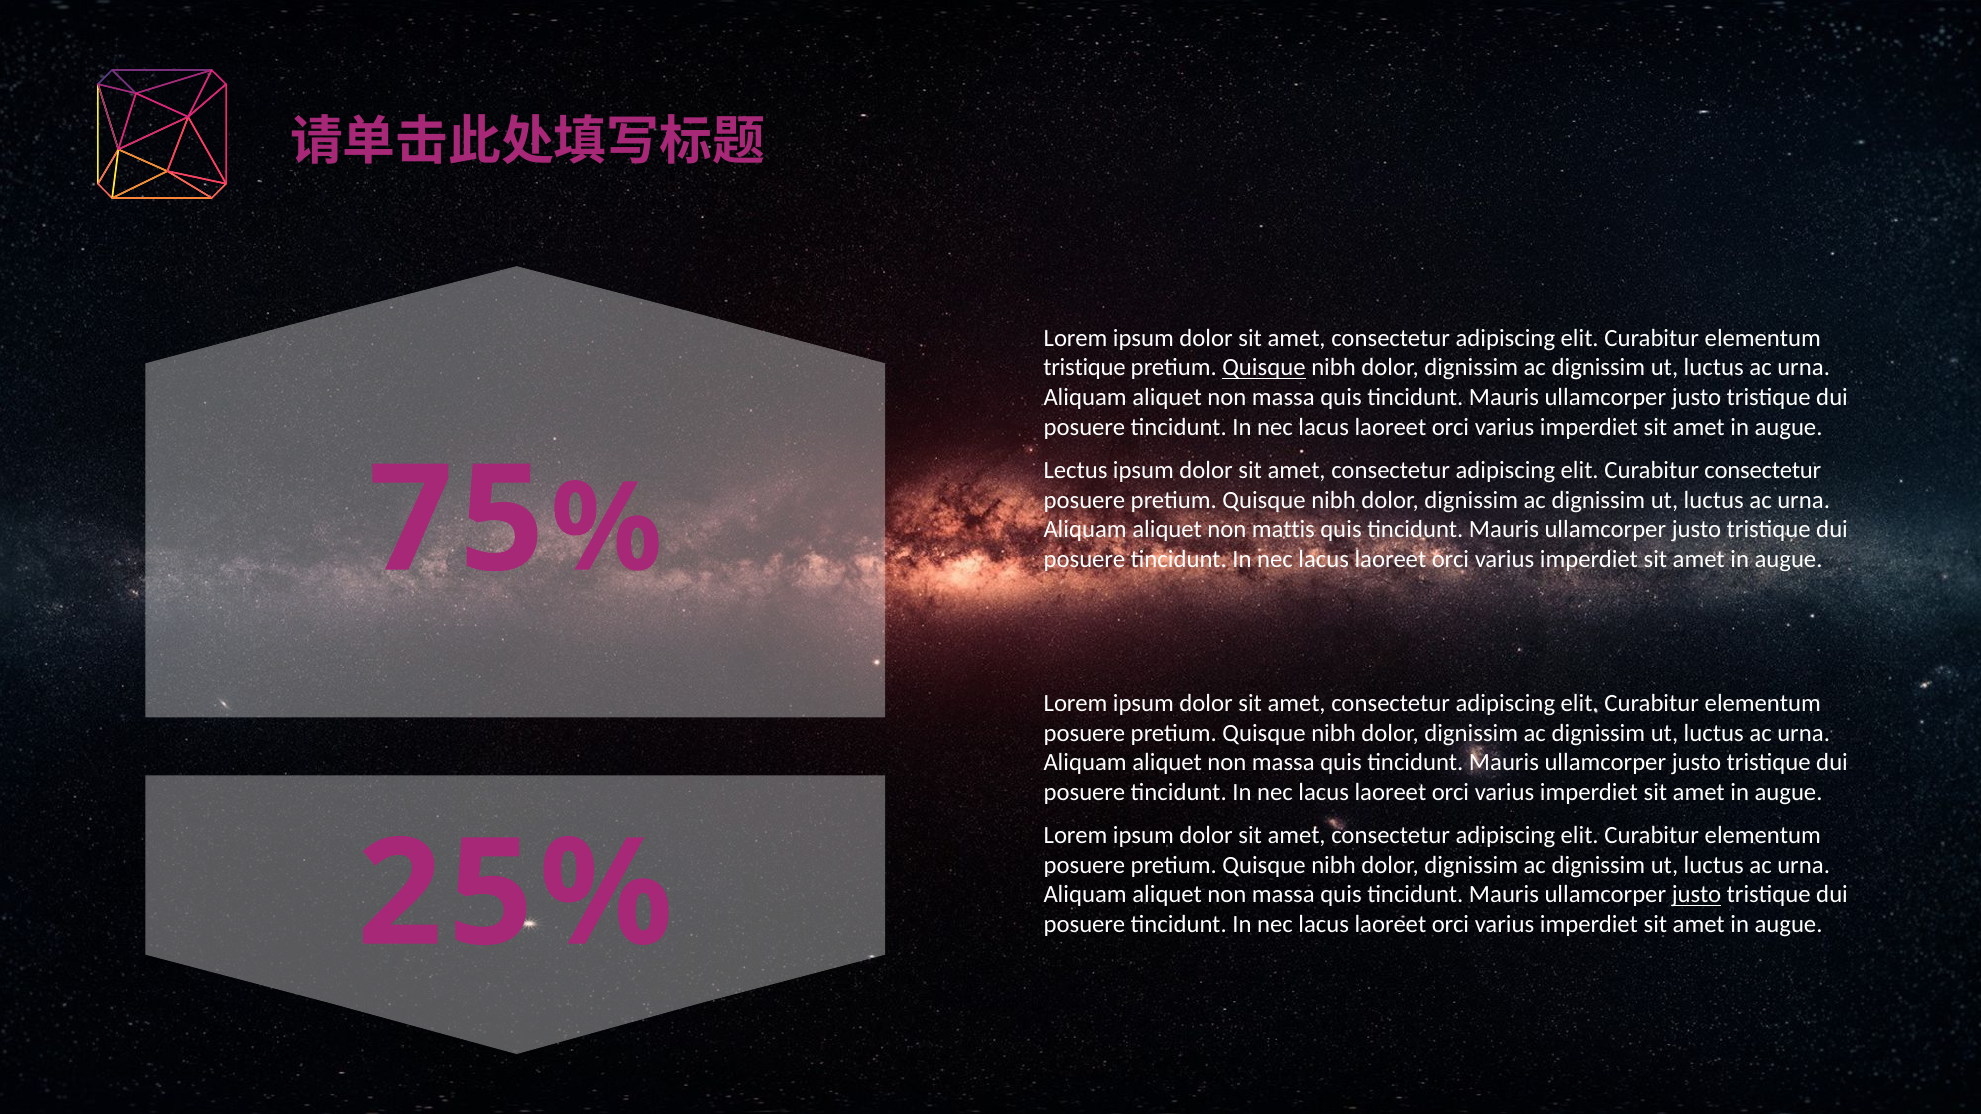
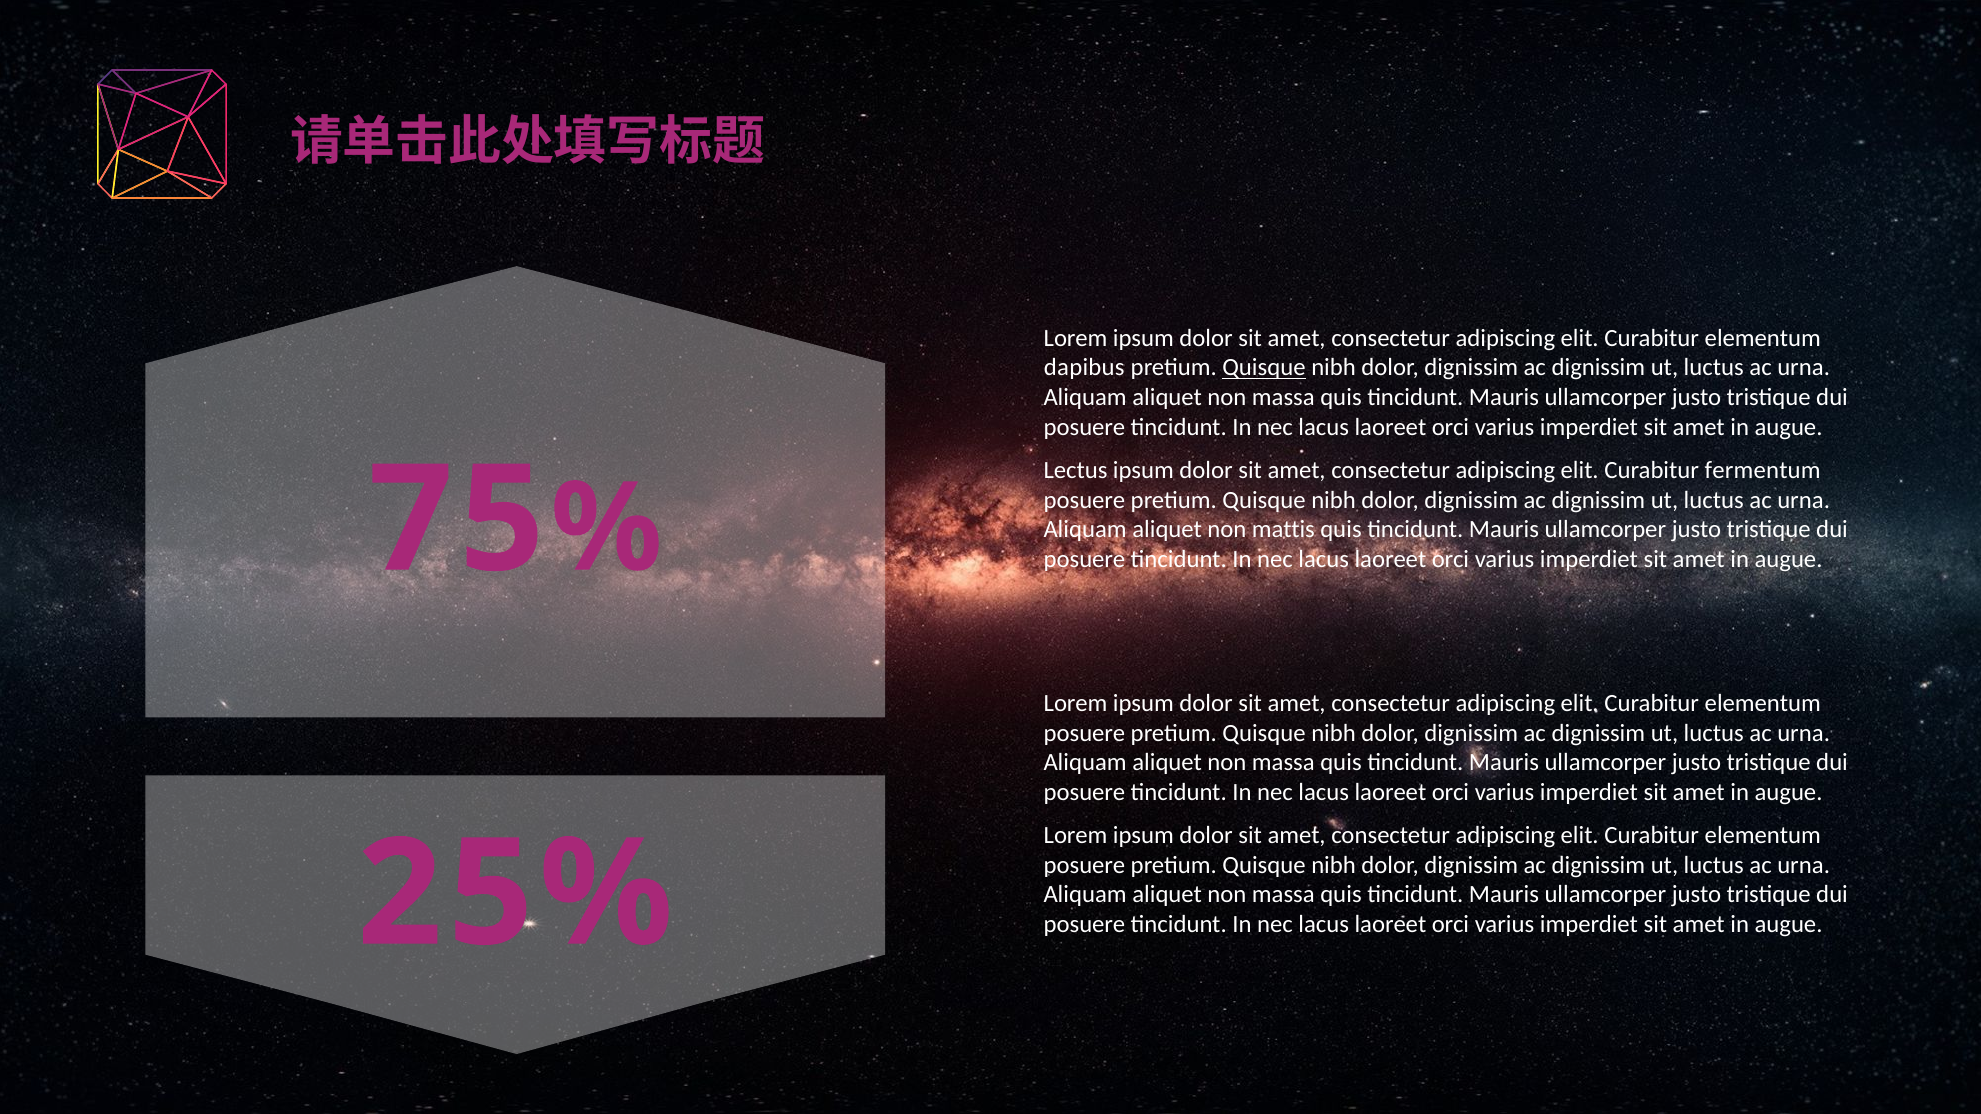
tristique at (1085, 368): tristique -> dapibus
Curabitur consectetur: consectetur -> fermentum
justo at (1697, 895) underline: present -> none
